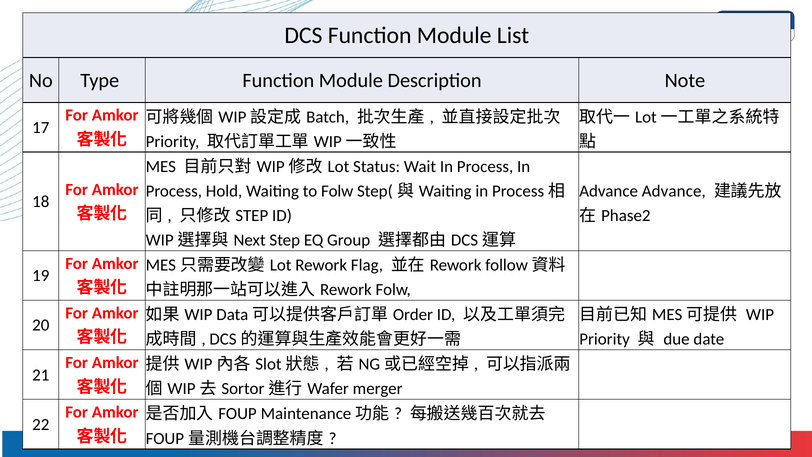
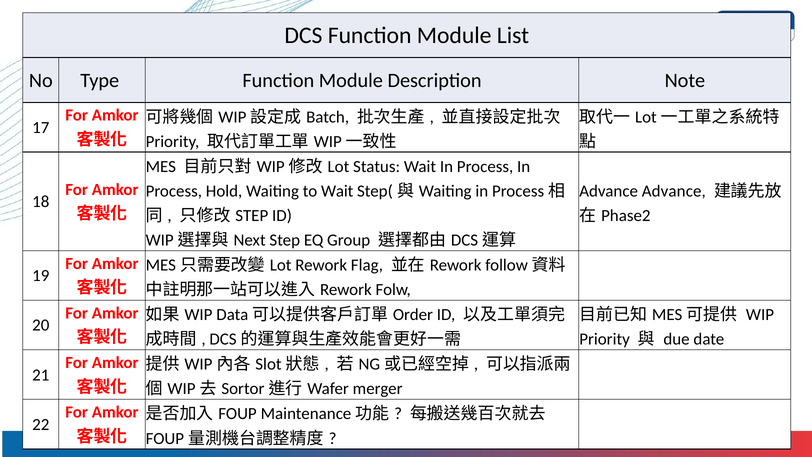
to Folw: Folw -> Wait
